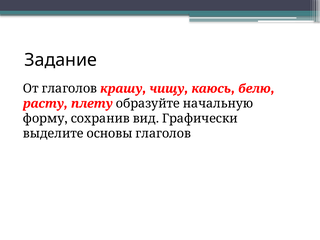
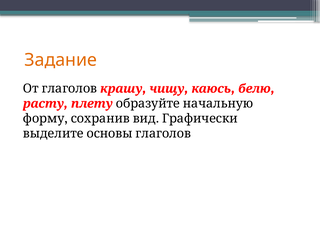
Задание colour: black -> orange
